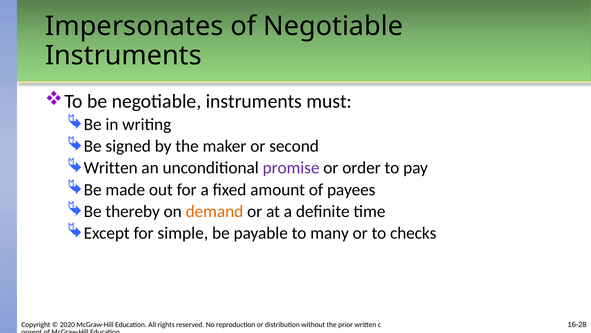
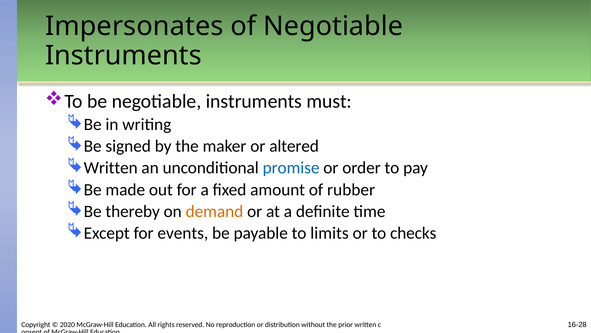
second: second -> altered
promise colour: purple -> blue
payees: payees -> rubber
simple: simple -> events
many: many -> limits
